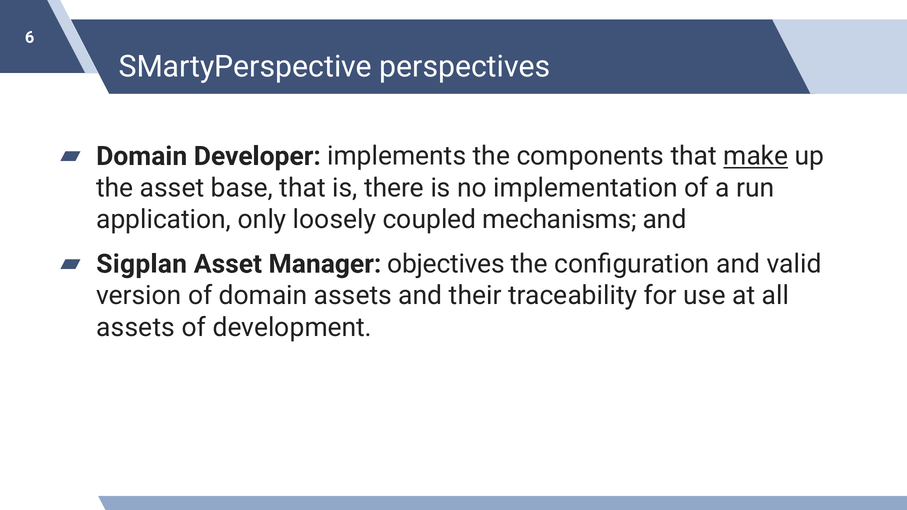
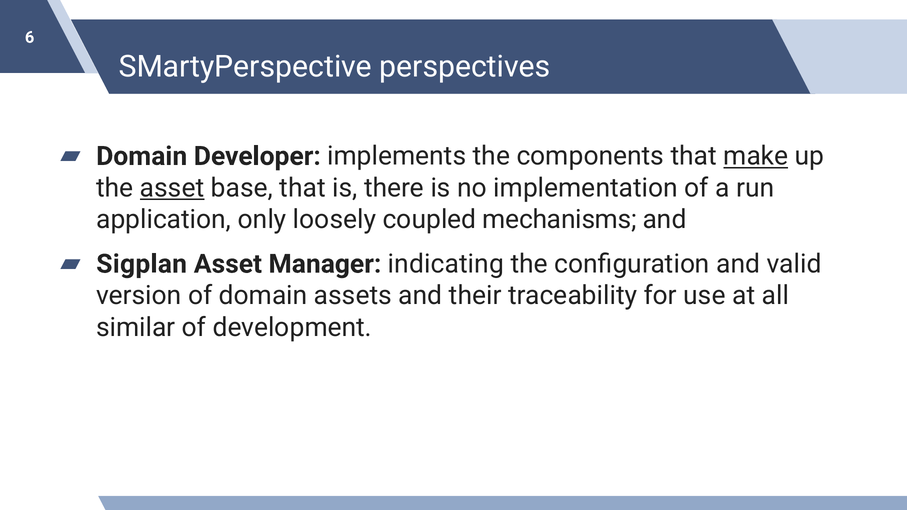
asset at (172, 188) underline: none -> present
objectives: objectives -> indicating
assets at (136, 328): assets -> similar
